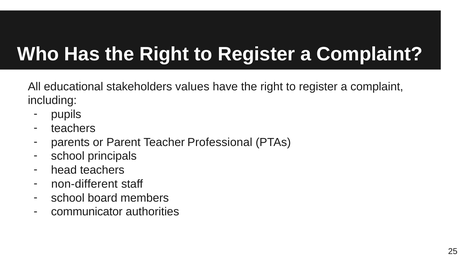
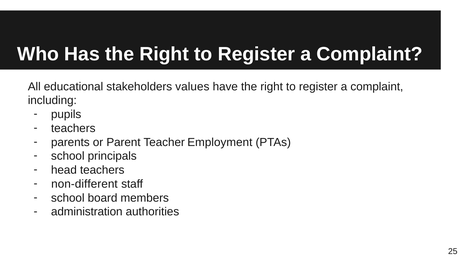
Professional: Professional -> Employment
communicator: communicator -> administration
